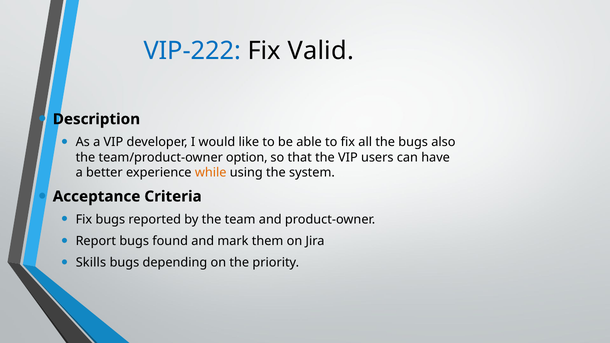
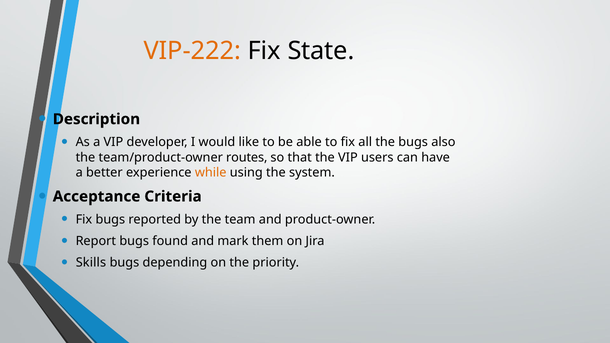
VIP-222 colour: blue -> orange
Valid: Valid -> State
option: option -> routes
